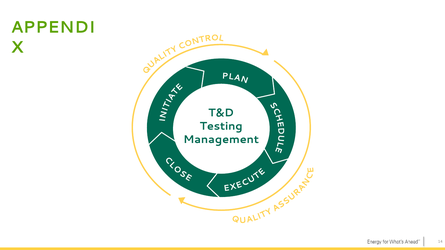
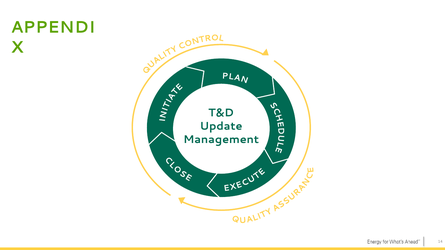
Testing: Testing -> Update
